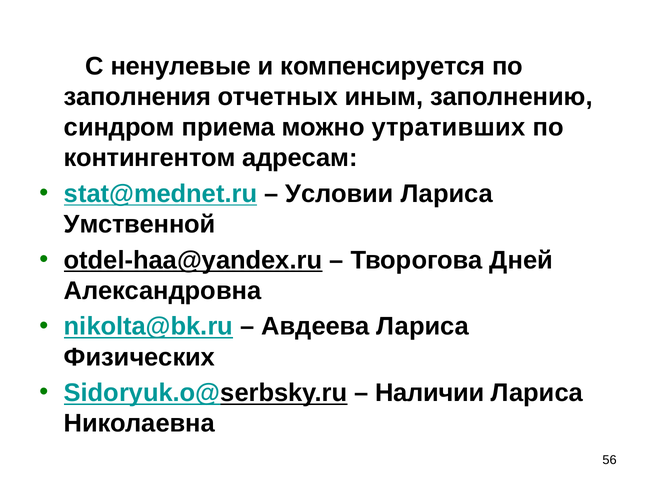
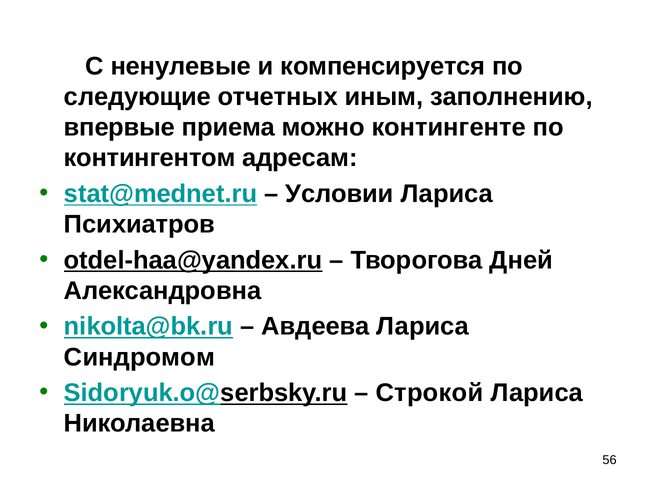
заполнения: заполнения -> следующие
синдром: синдром -> впервые
утративших: утративших -> контингенте
Умственной: Умственной -> Психиатров
Физических: Физических -> Синдромом
Наличии: Наличии -> Строкой
